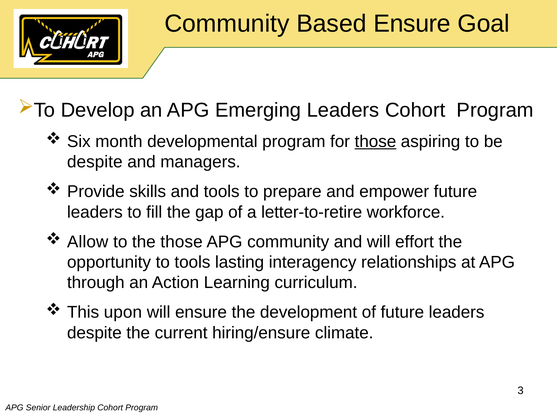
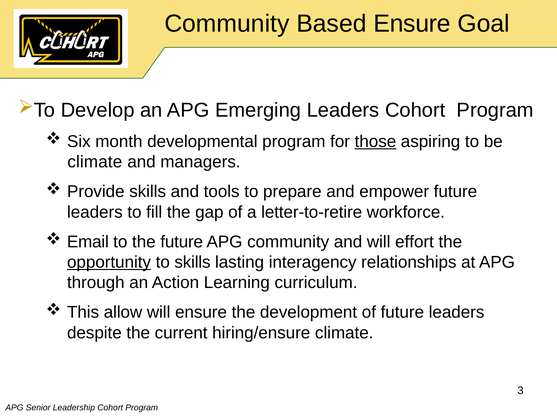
despite at (95, 162): despite -> climate
Allow: Allow -> Email
the those: those -> future
opportunity underline: none -> present
to tools: tools -> skills
upon: upon -> allow
